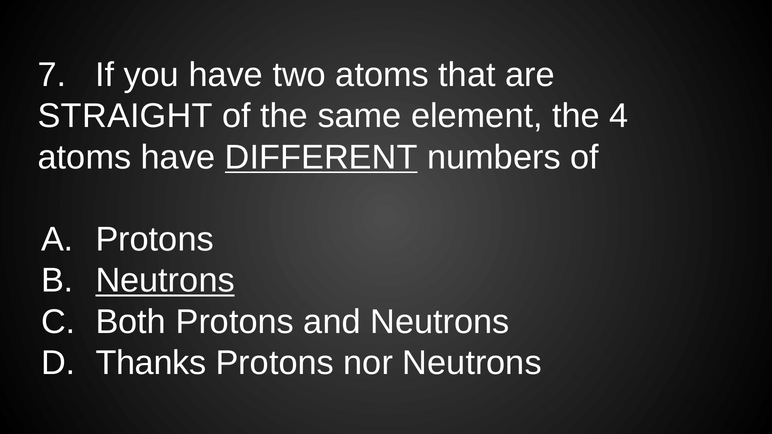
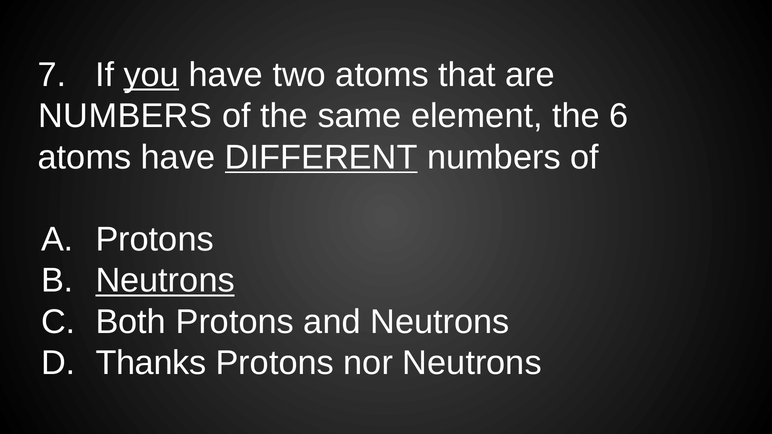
you underline: none -> present
STRAIGHT at (125, 116): STRAIGHT -> NUMBERS
4: 4 -> 6
